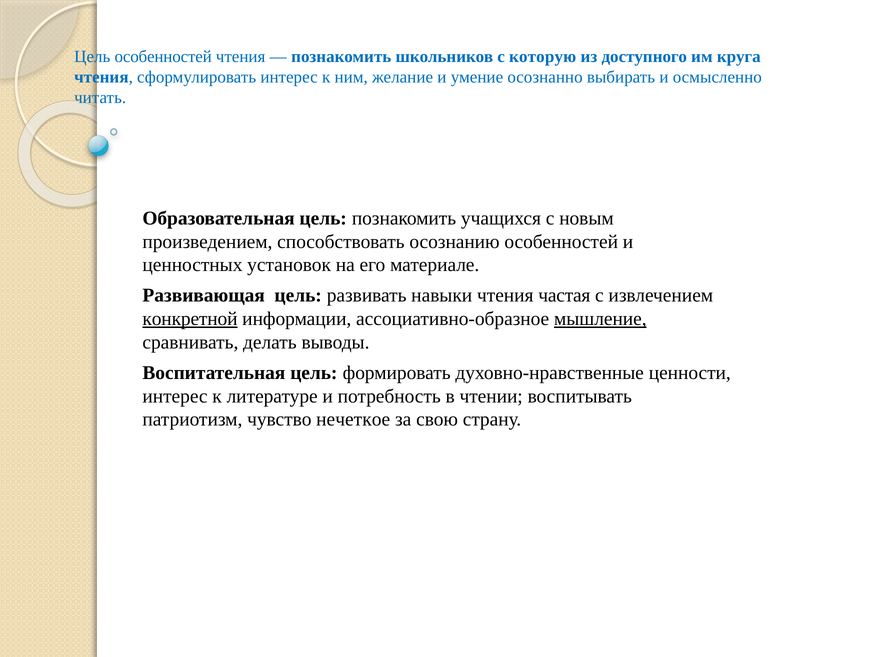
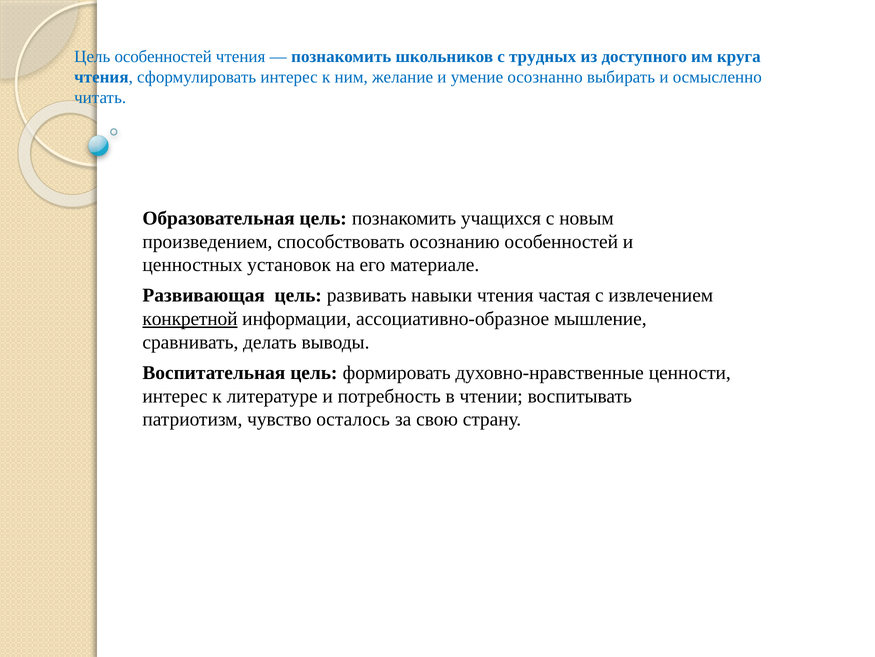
которую: которую -> трудных
мышление underline: present -> none
нечеткое: нечеткое -> осталось
